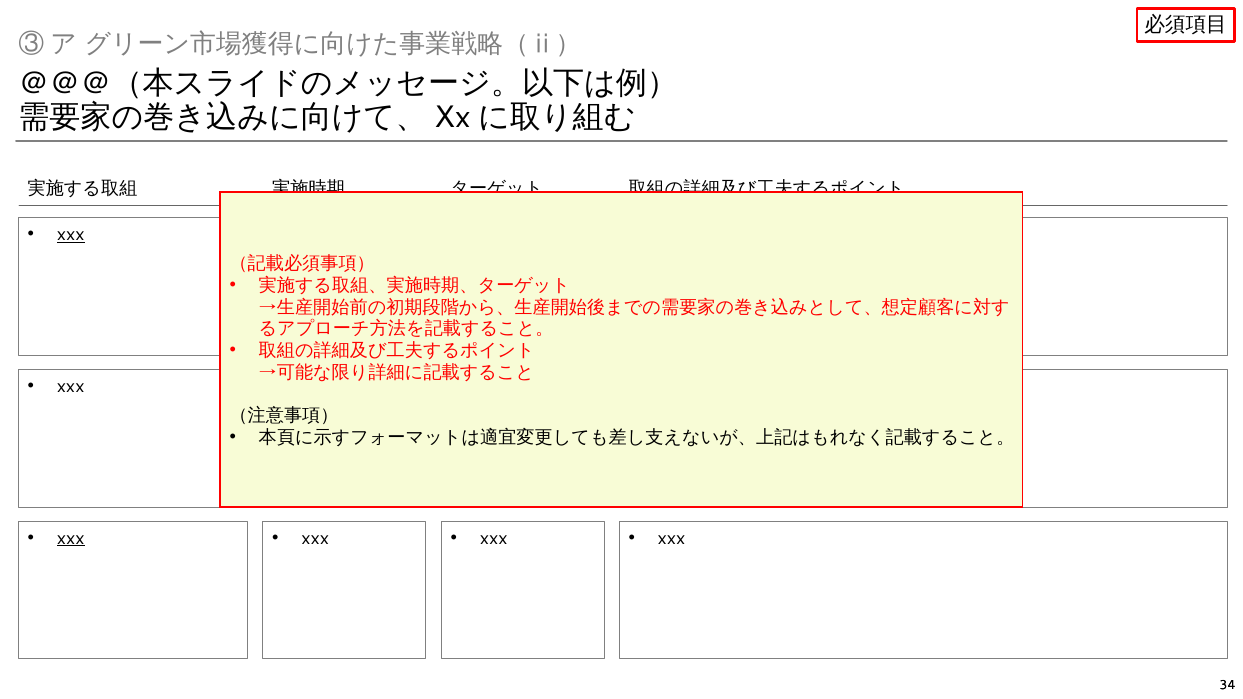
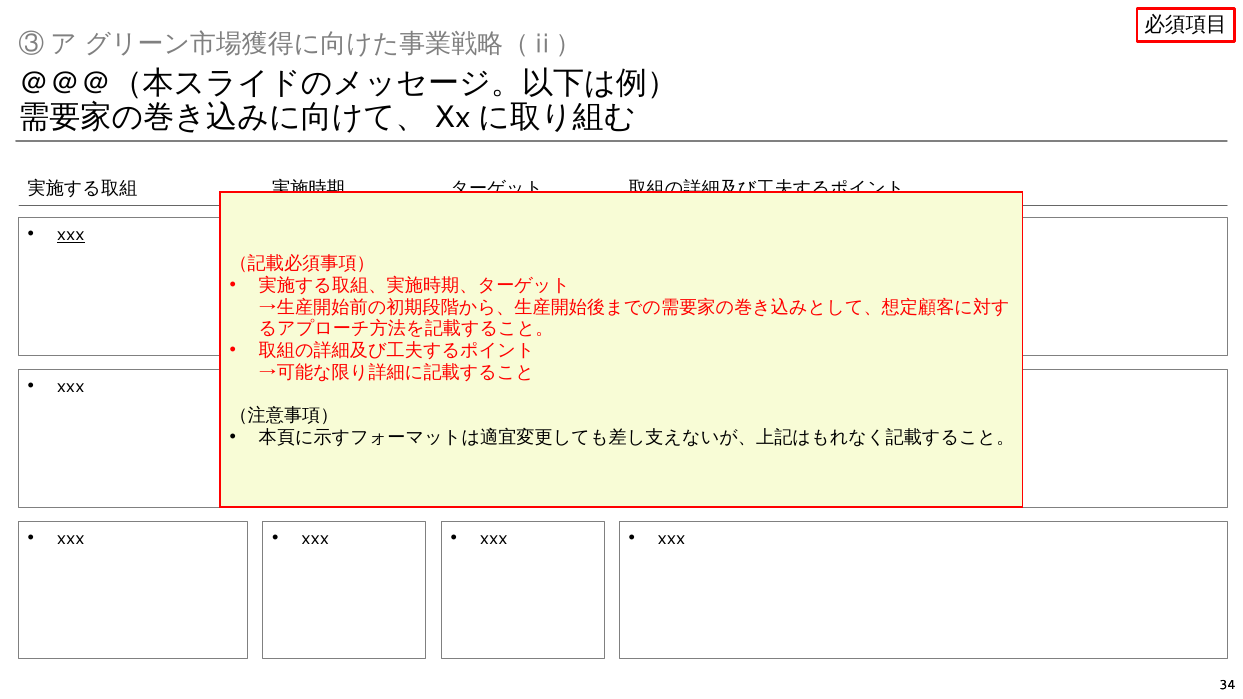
xxx at (71, 538) underline: present -> none
